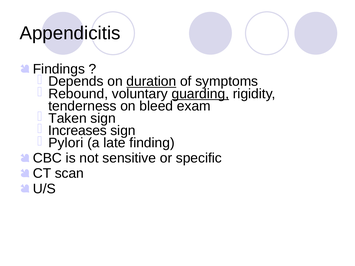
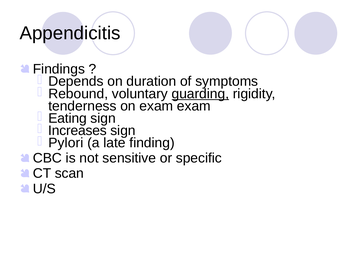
duration underline: present -> none
on bleed: bleed -> exam
Taken: Taken -> Eating
